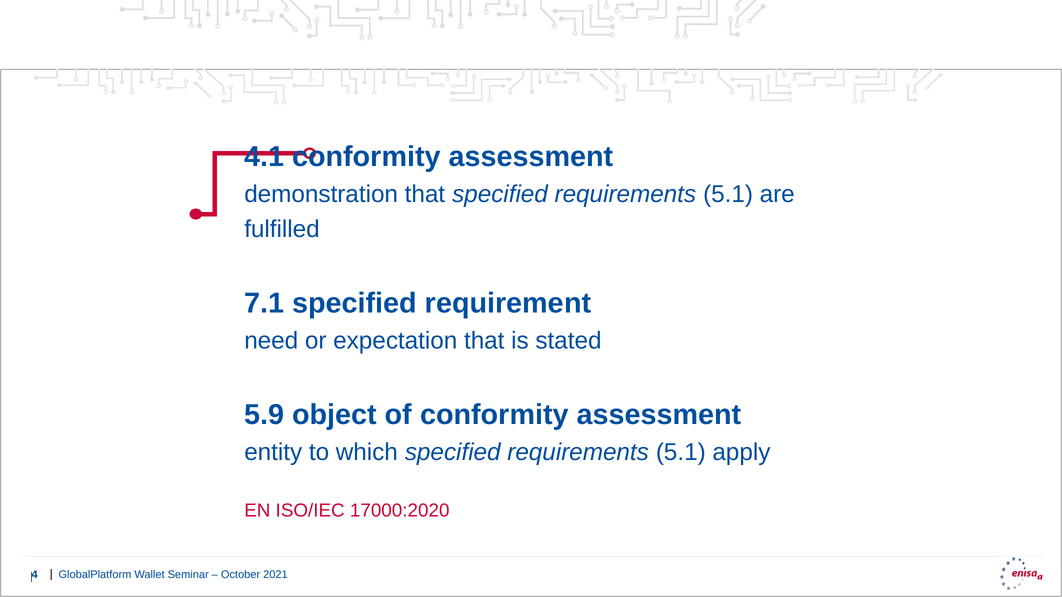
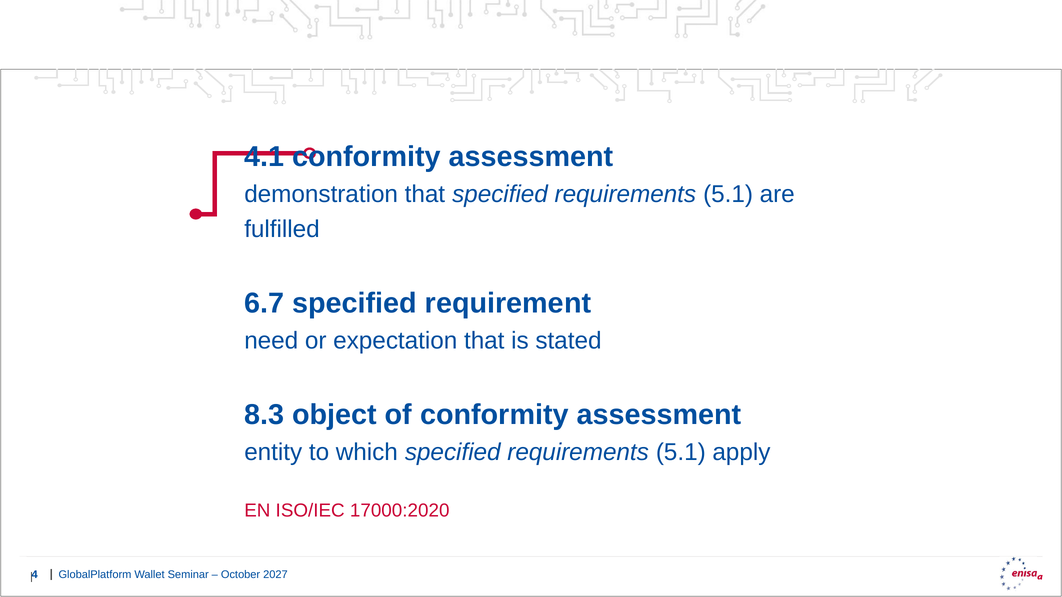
7.1: 7.1 -> 6.7
5.9: 5.9 -> 8.3
2021: 2021 -> 2027
